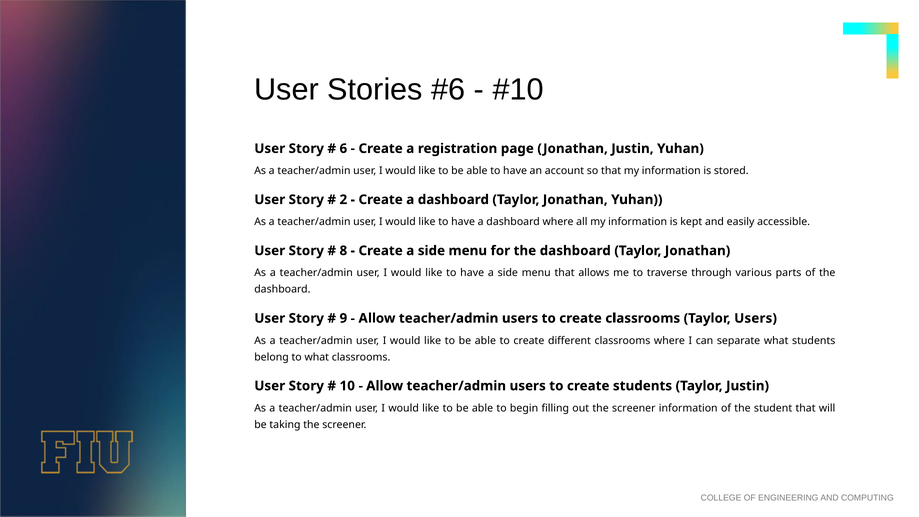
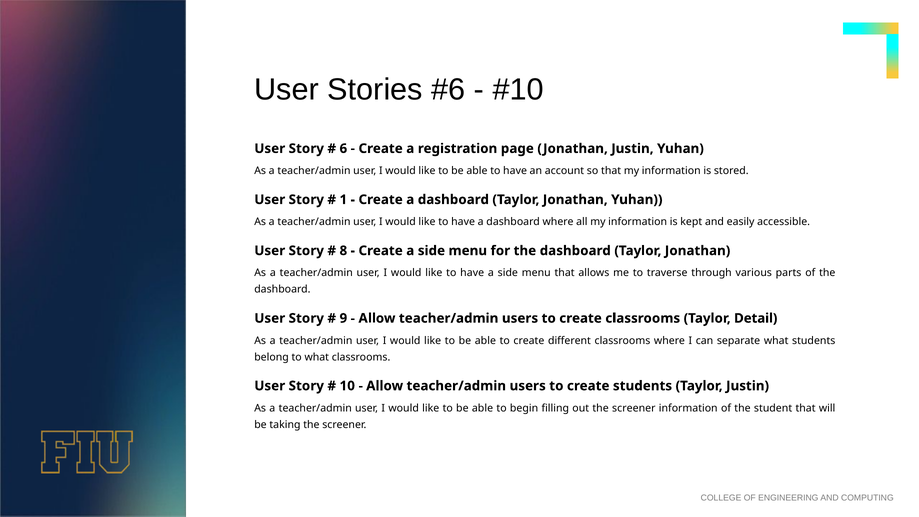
2: 2 -> 1
Taylor Users: Users -> Detail
